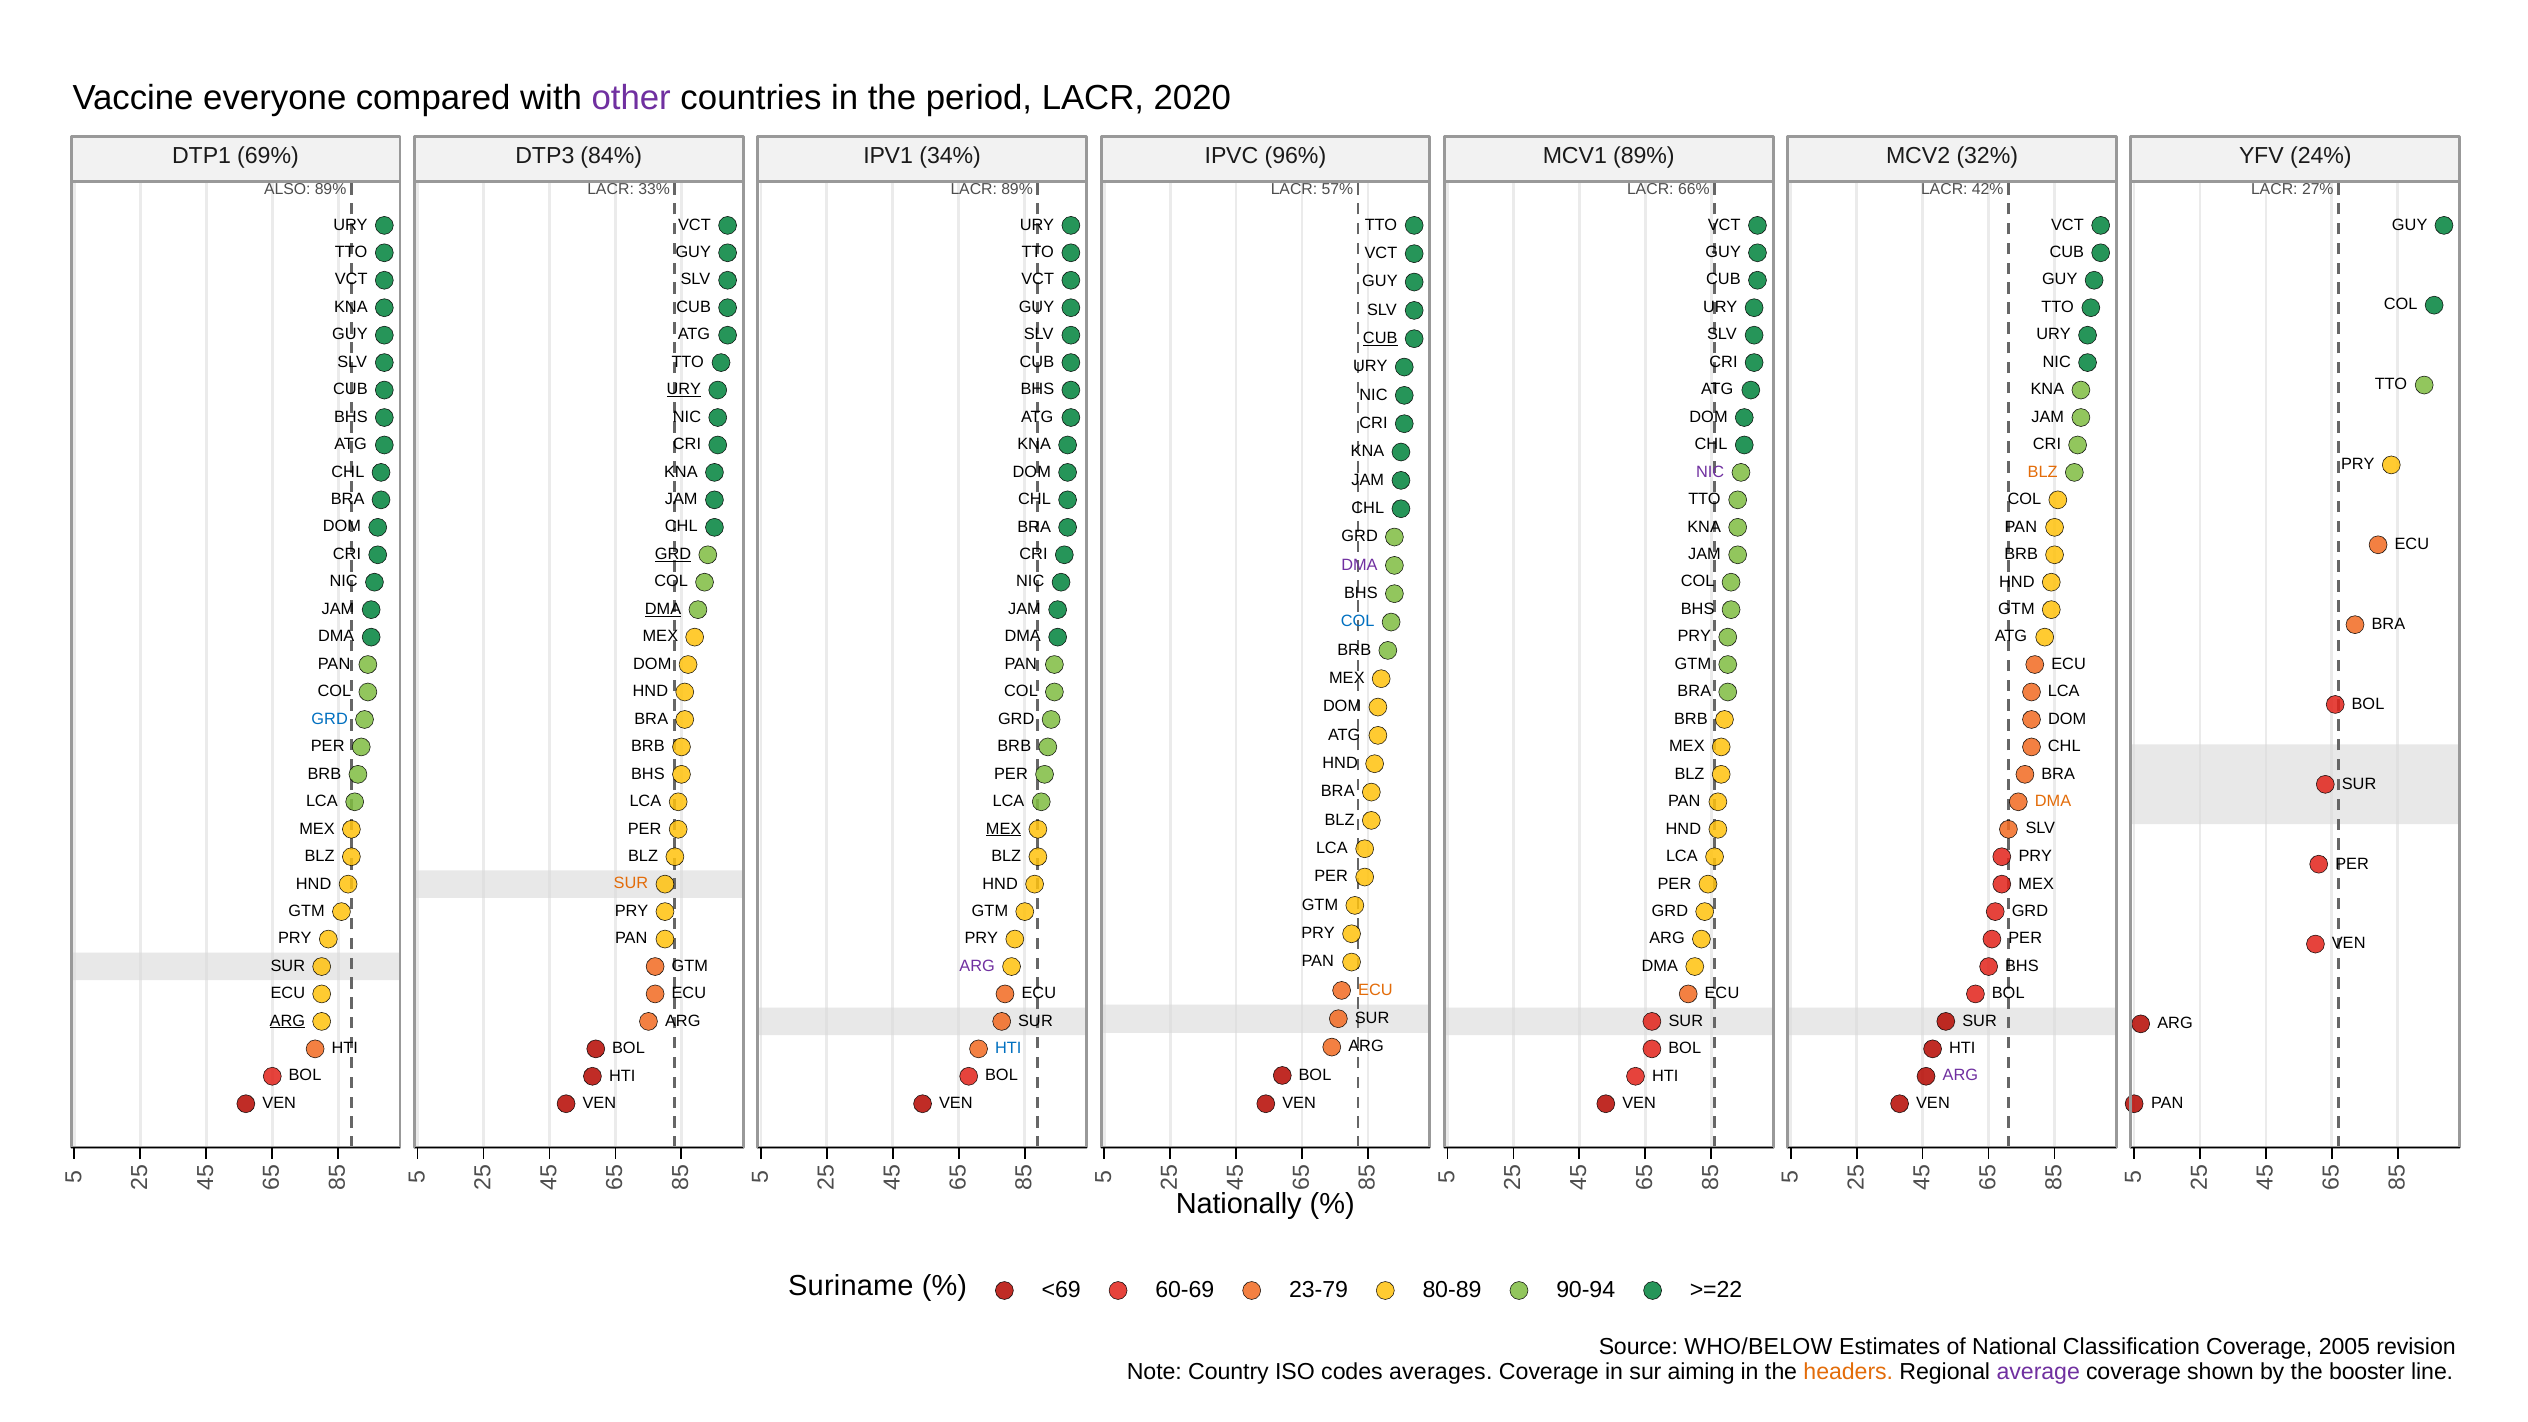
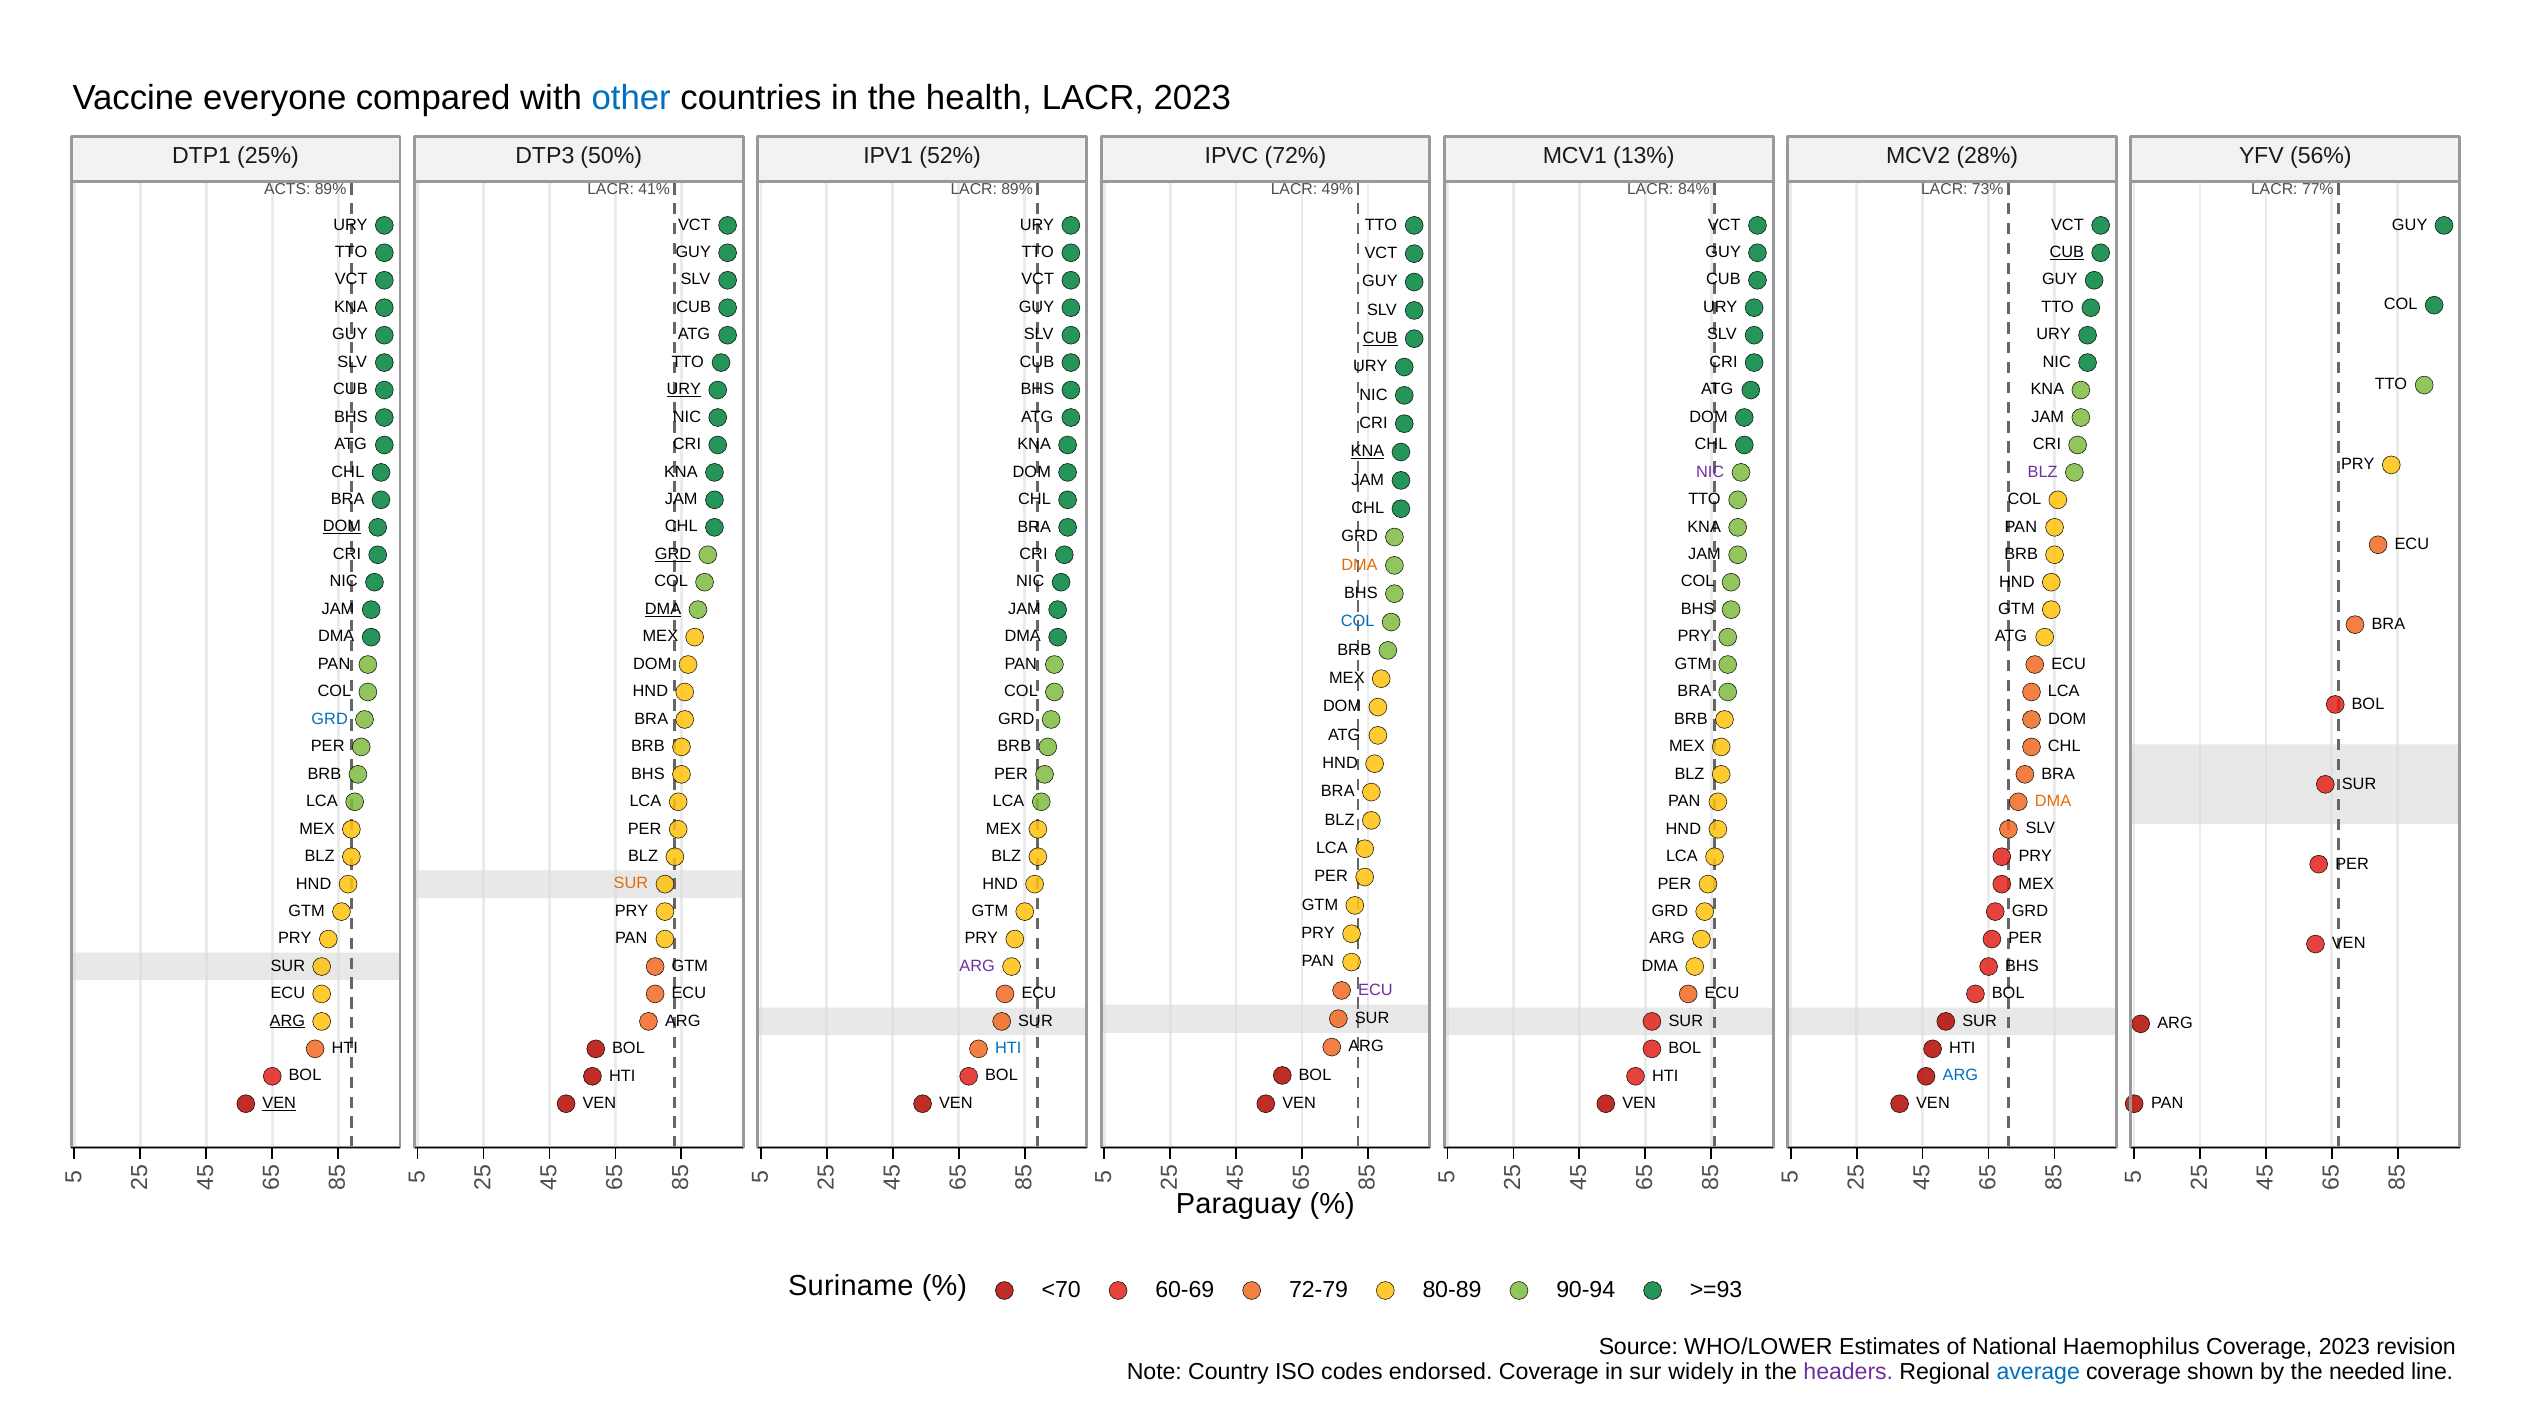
other colour: purple -> blue
period: period -> health
LACR 2020: 2020 -> 2023
69%: 69% -> 25%
84%: 84% -> 50%
34%: 34% -> 52%
96%: 96% -> 72%
MCV1 89%: 89% -> 13%
32%: 32% -> 28%
24%: 24% -> 56%
ALSO: ALSO -> ACTS
33%: 33% -> 41%
57%: 57% -> 49%
66%: 66% -> 84%
42%: 42% -> 73%
27%: 27% -> 77%
CUB at (2067, 252) underline: none -> present
KNA at (1368, 452) underline: none -> present
BLZ at (2043, 472) colour: orange -> purple
DOM at (342, 527) underline: none -> present
DMA at (1359, 565) colour: purple -> orange
MEX at (1004, 829) underline: present -> none
ECU at (1375, 990) colour: orange -> purple
ARG at (1960, 1076) colour: purple -> blue
VEN at (279, 1103) underline: none -> present
Nationally: Nationally -> Paraguay
<69: <69 -> <70
23-79: 23-79 -> 72-79
>=22: >=22 -> >=93
WHO/BELOW: WHO/BELOW -> WHO/LOWER
Classification: Classification -> Haemophilus
Coverage 2005: 2005 -> 2023
averages: averages -> endorsed
aiming: aiming -> widely
headers colour: orange -> purple
average colour: purple -> blue
booster: booster -> needed
